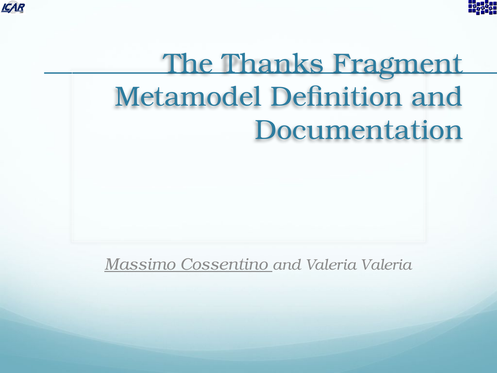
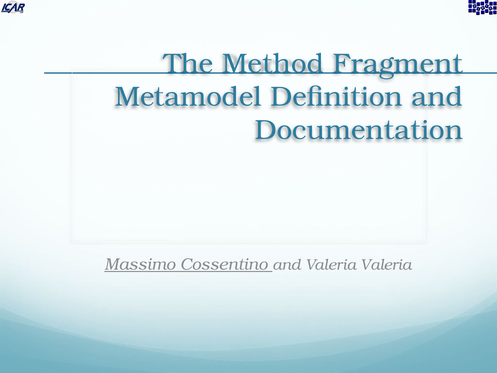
Thanks: Thanks -> Method
